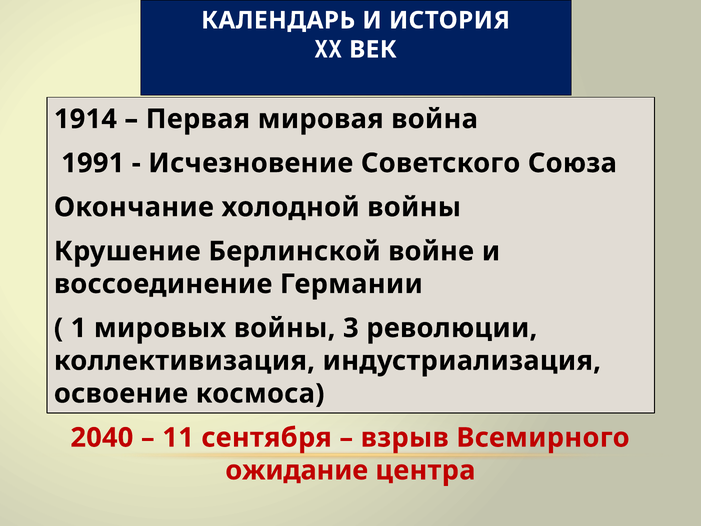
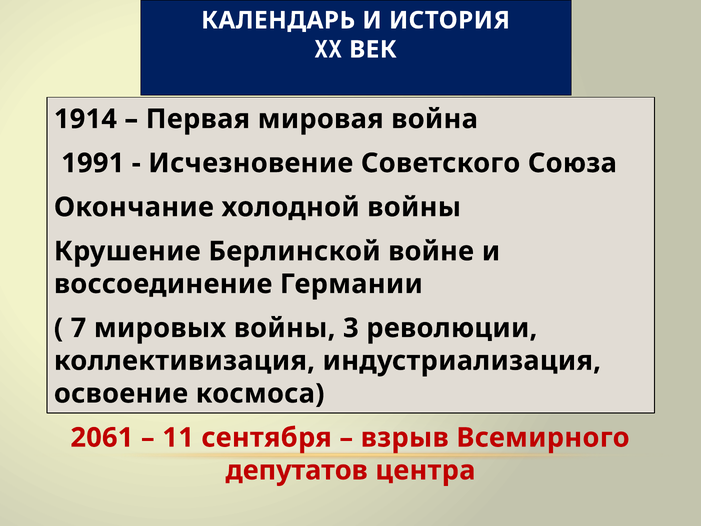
1: 1 -> 7
2040: 2040 -> 2061
ожидание: ожидание -> депутатов
